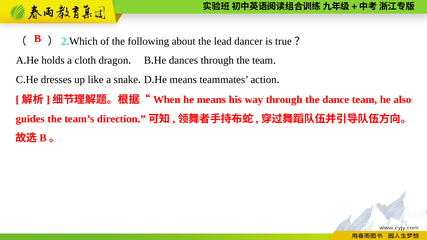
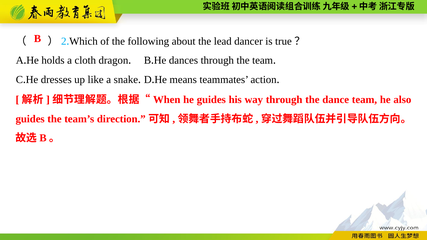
means at (211, 100): means -> guides
